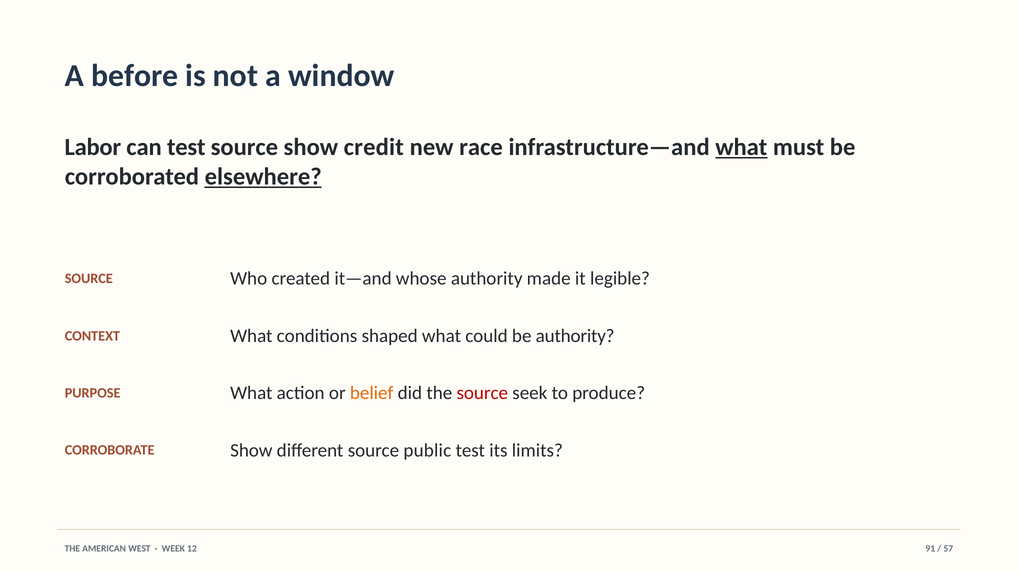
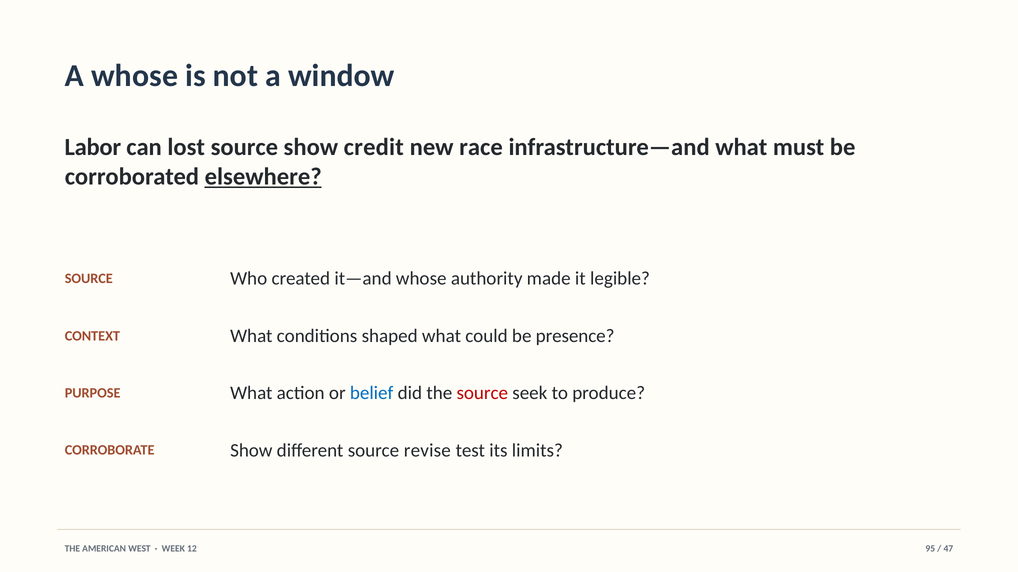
A before: before -> whose
can test: test -> lost
what at (741, 148) underline: present -> none
be authority: authority -> presence
belief colour: orange -> blue
public: public -> revise
91: 91 -> 95
57: 57 -> 47
